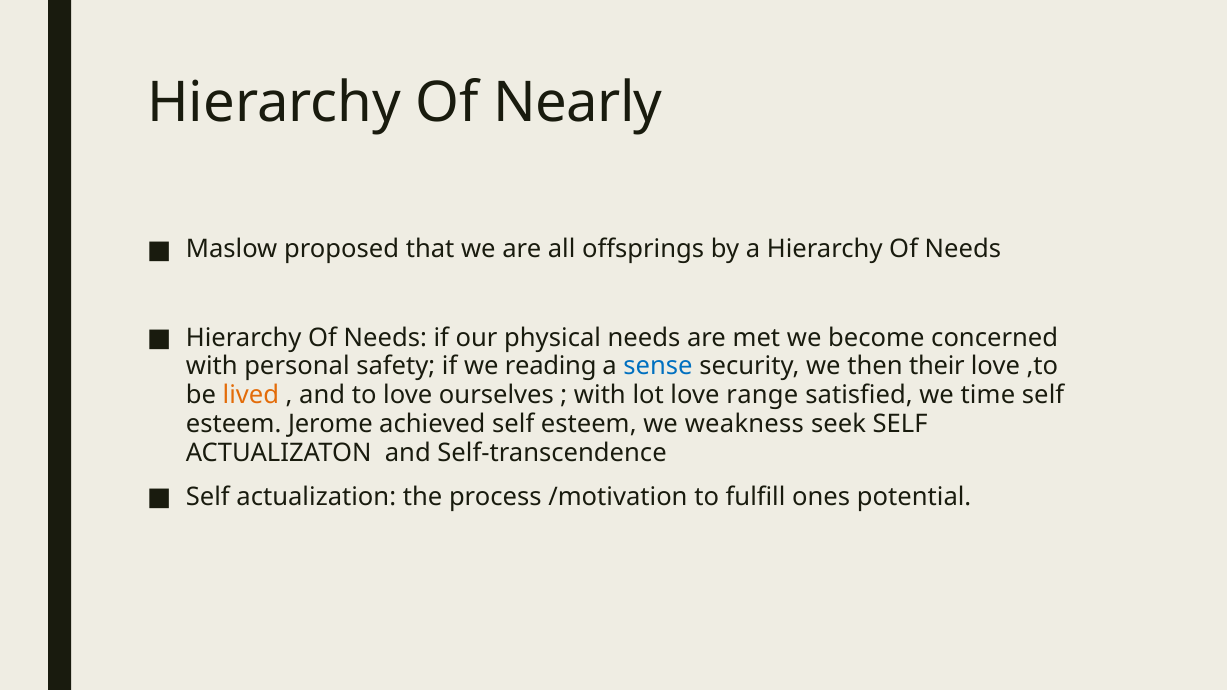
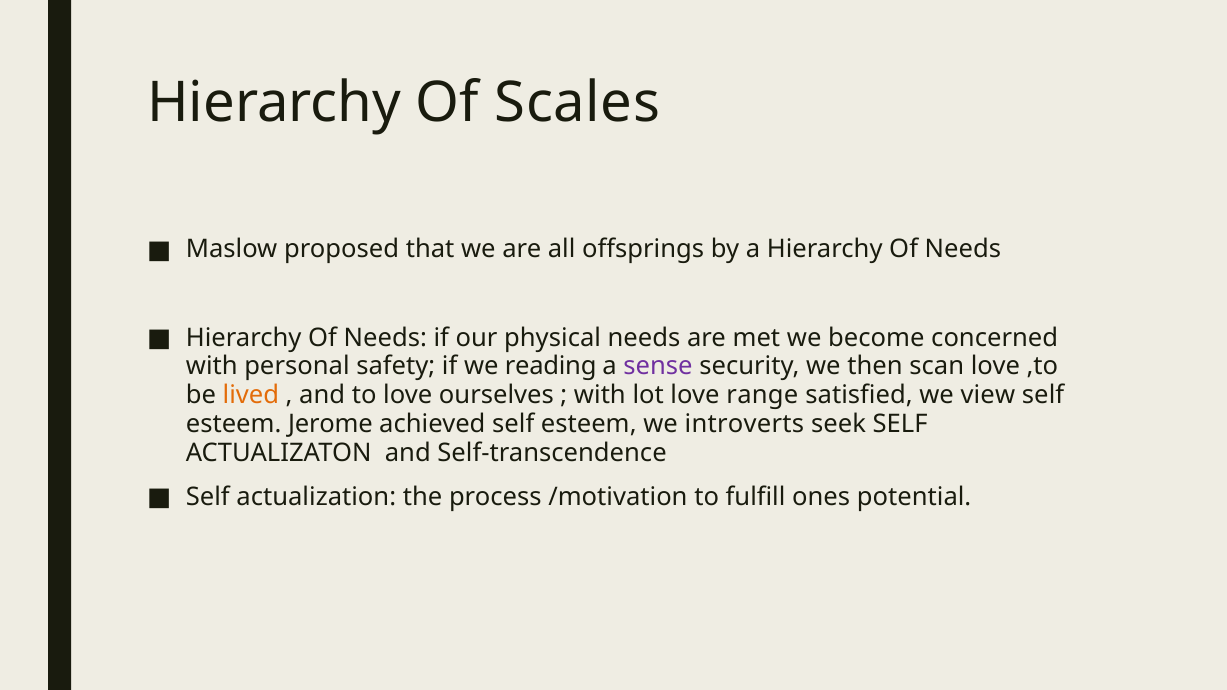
Nearly: Nearly -> Scales
sense colour: blue -> purple
their: their -> scan
time: time -> view
weakness: weakness -> introverts
